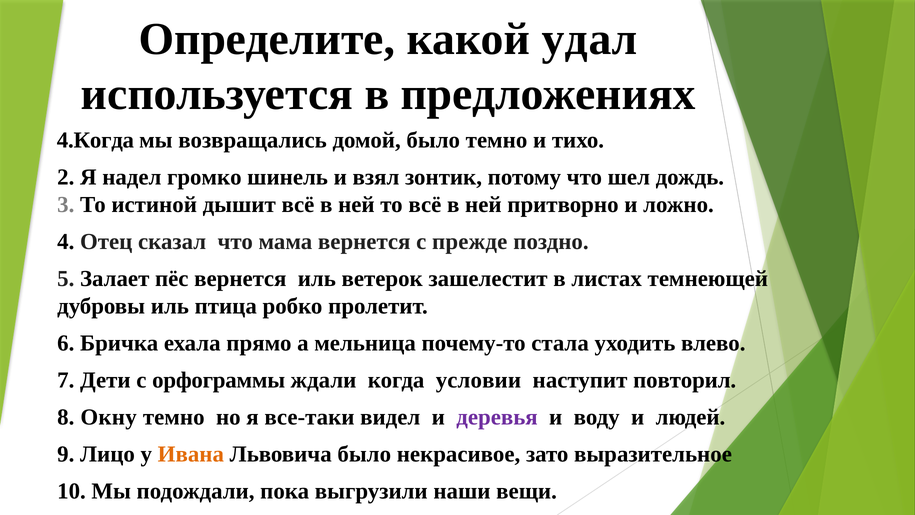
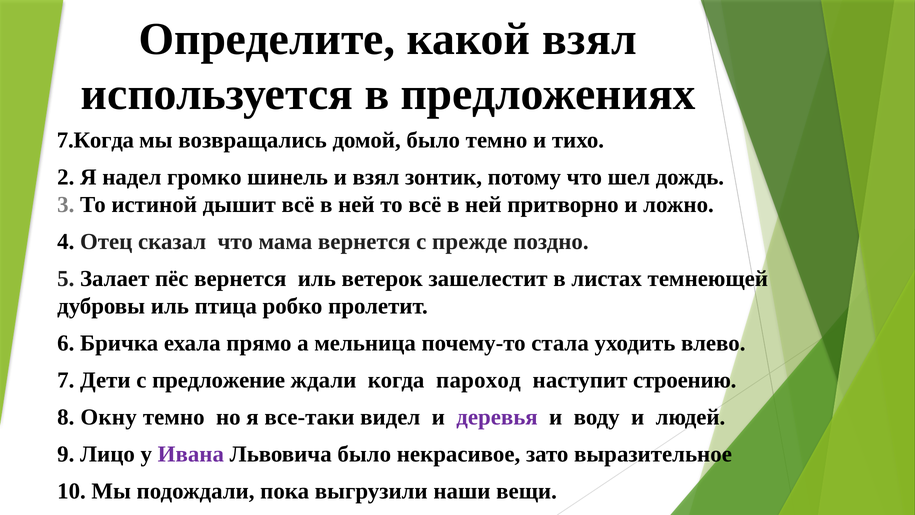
какой удал: удал -> взял
4.Когда: 4.Когда -> 7.Когда
орфограммы: орфограммы -> предложение
условии: условии -> пароход
повторил: повторил -> строению
Ивана colour: orange -> purple
